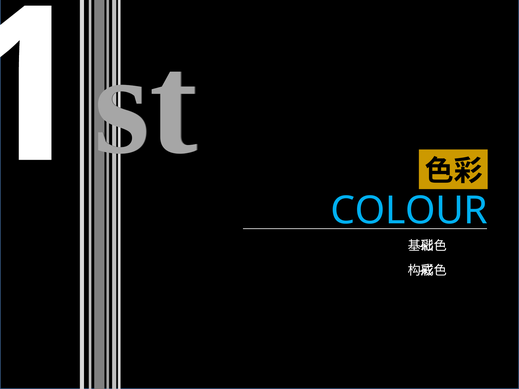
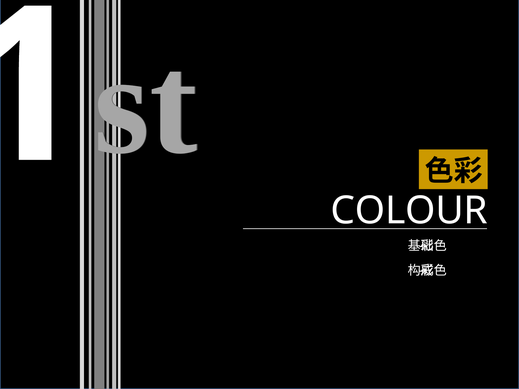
COLOUR colour: light blue -> white
